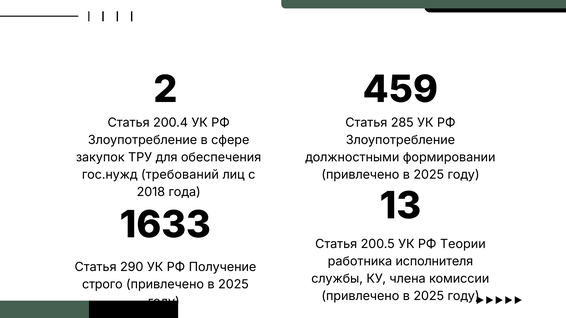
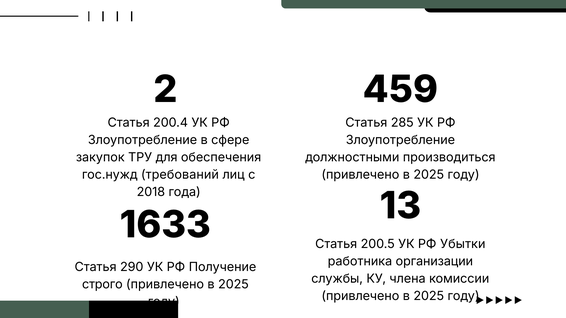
формировании: формировании -> производиться
Теории: Теории -> Убытки
исполнителя: исполнителя -> организации
